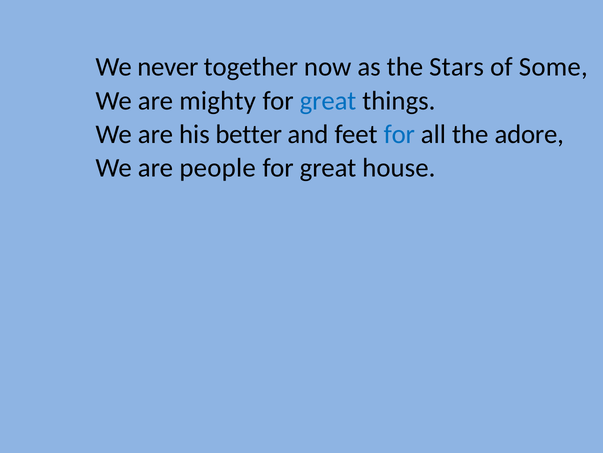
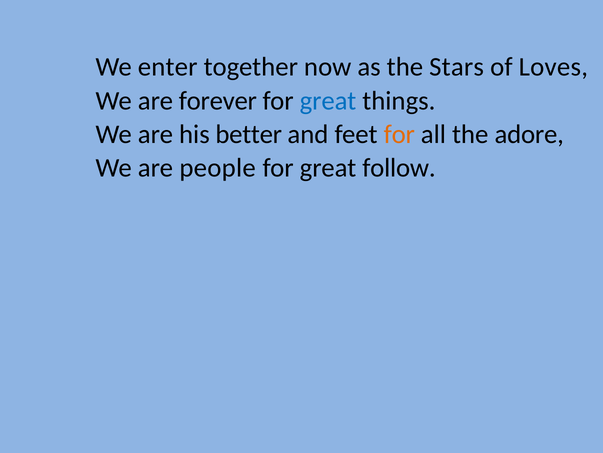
never: never -> enter
Some: Some -> Loves
mighty: mighty -> forever
for at (399, 134) colour: blue -> orange
house: house -> follow
